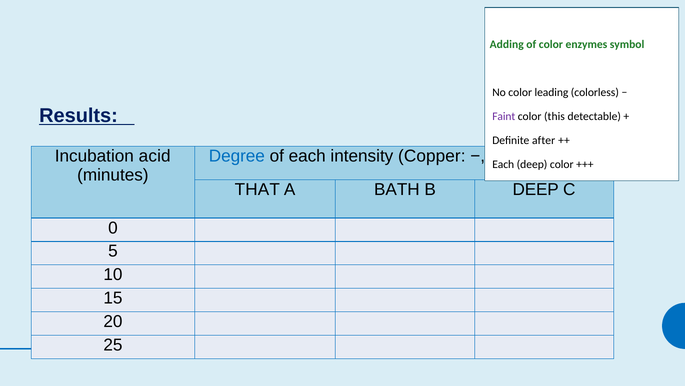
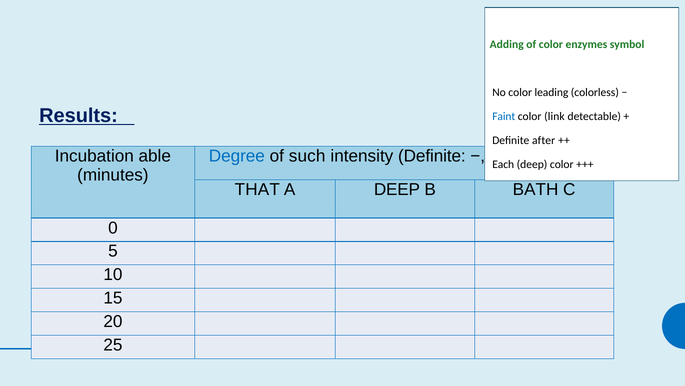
Faint colour: purple -> blue
this: this -> link
acid: acid -> able
of each: each -> such
intensity Copper: Copper -> Definite
A BATH: BATH -> DEEP
B DEEP: DEEP -> BATH
